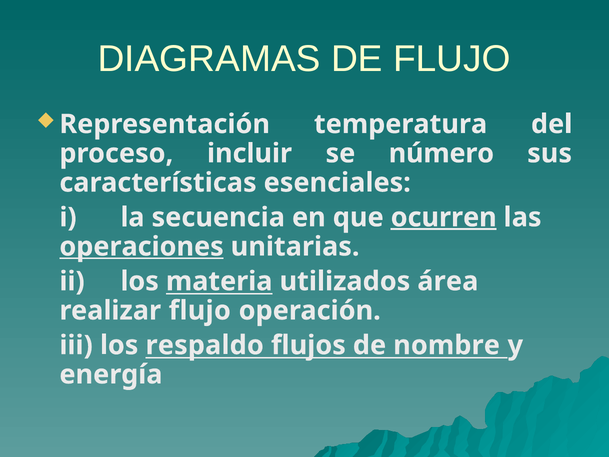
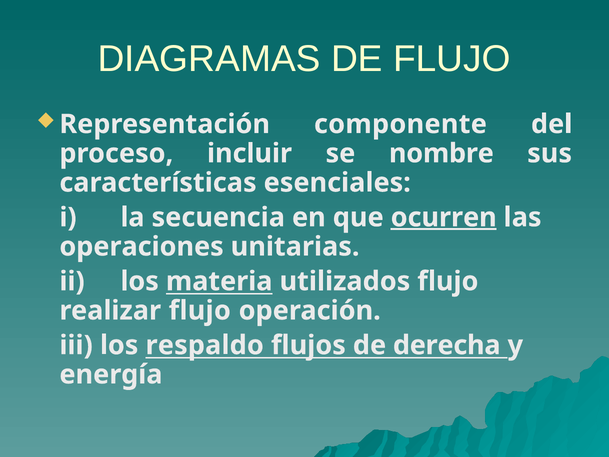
temperatura: temperatura -> componente
número: número -> nombre
operaciones underline: present -> none
utilizados área: área -> flujo
nombre: nombre -> derecha
